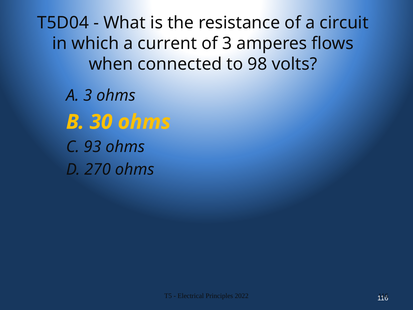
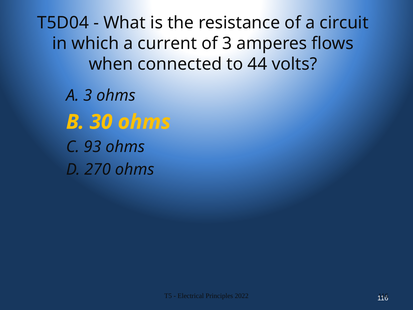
98: 98 -> 44
